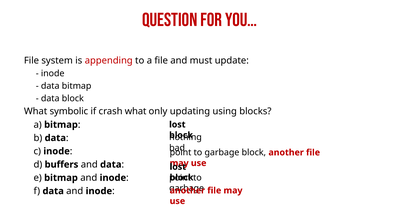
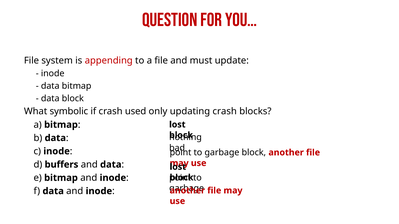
crash what: what -> used
updating using: using -> crash
